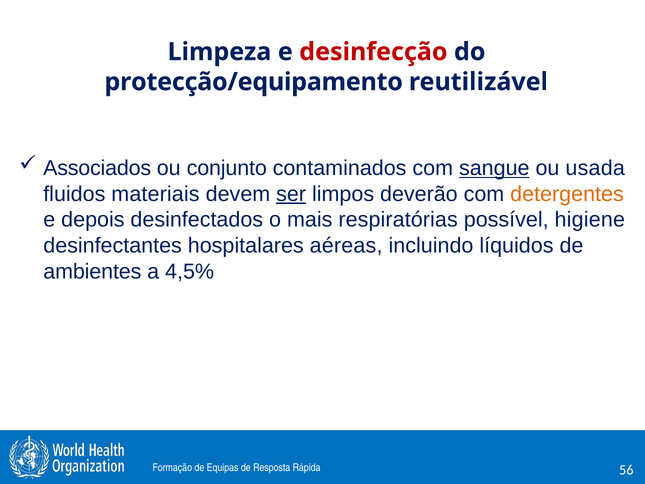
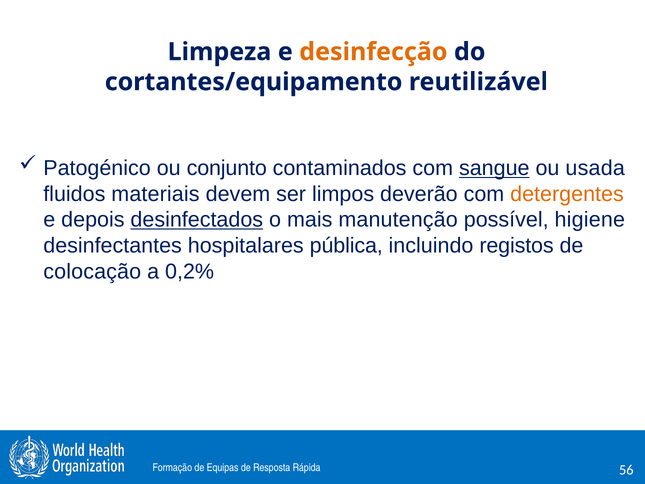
desinfecção colour: red -> orange
protecção/equipamento: protecção/equipamento -> cortantes/equipamento
Associados: Associados -> Patogénico
ser underline: present -> none
desinfectados underline: none -> present
respiratórias: respiratórias -> manutenção
aéreas: aéreas -> pública
líquidos: líquidos -> registos
ambientes: ambientes -> colocação
4,5%: 4,5% -> 0,2%
